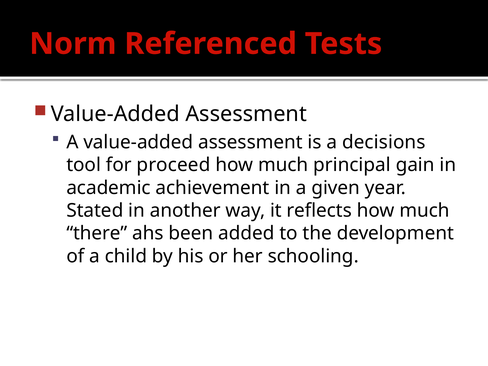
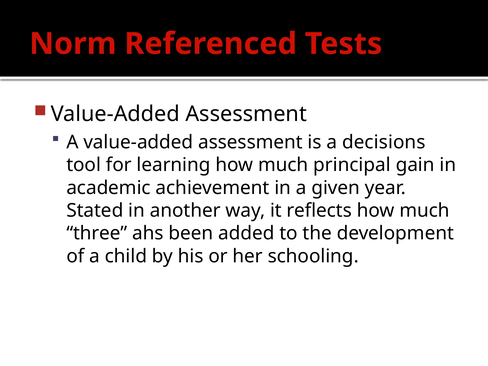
proceed: proceed -> learning
there: there -> three
